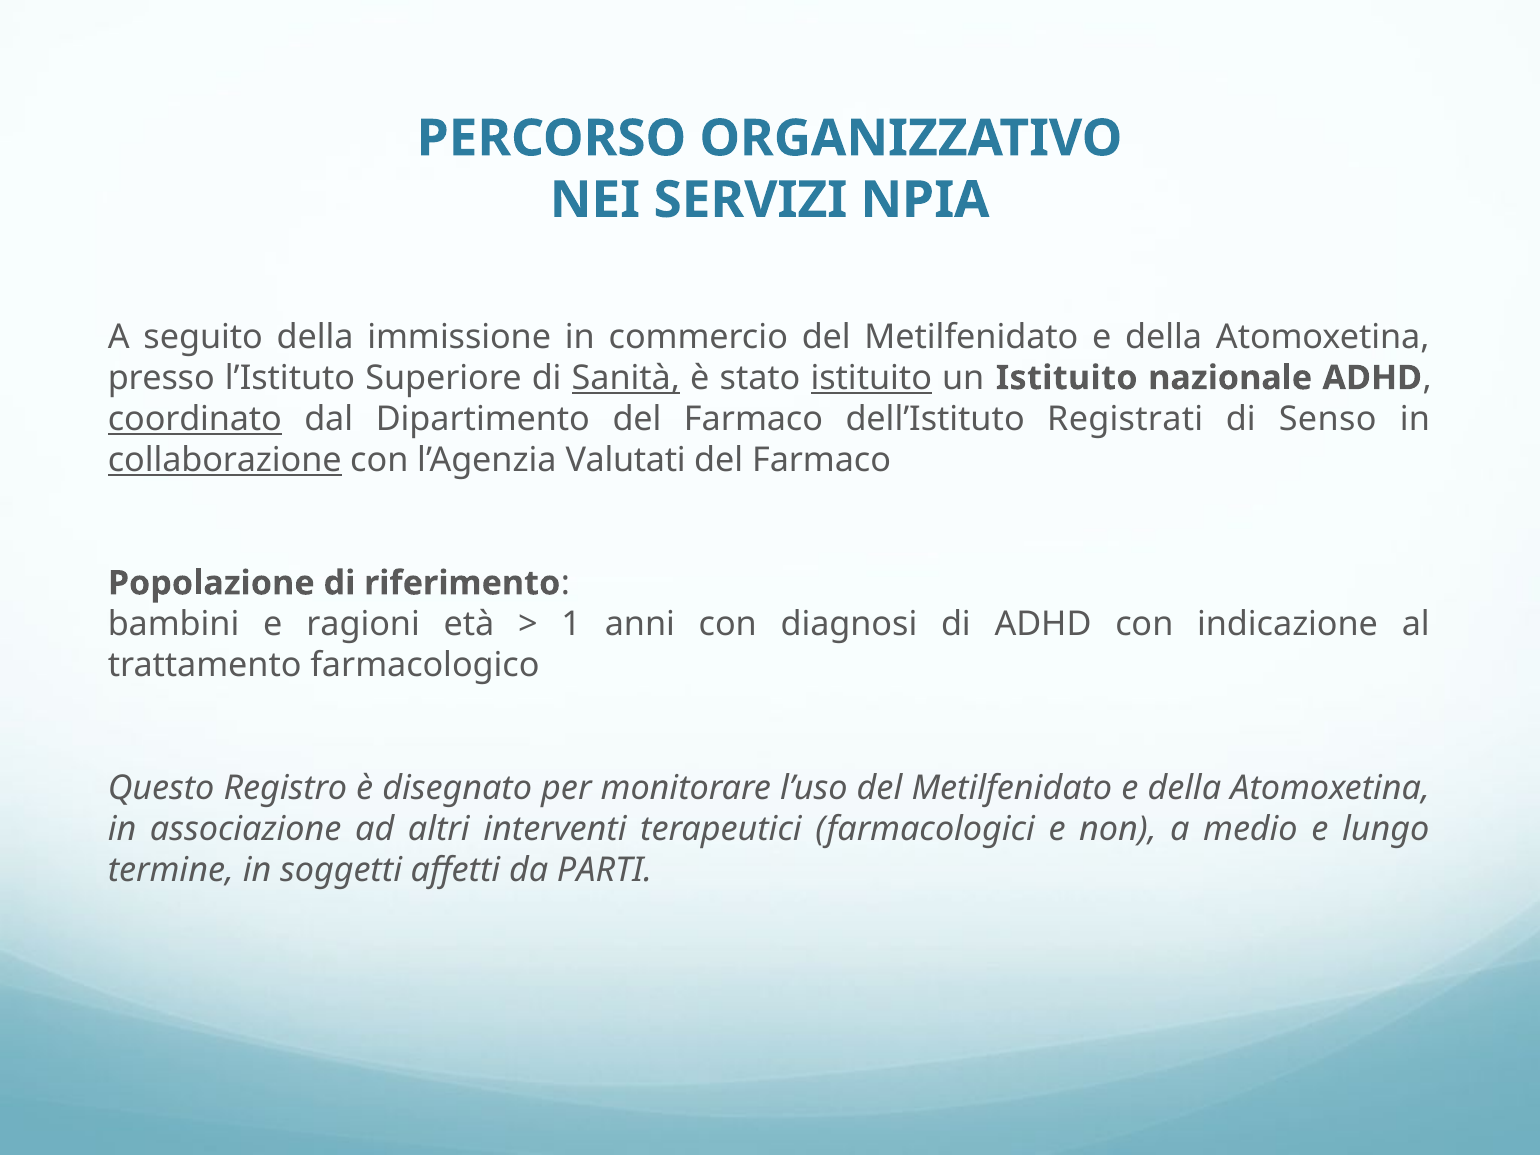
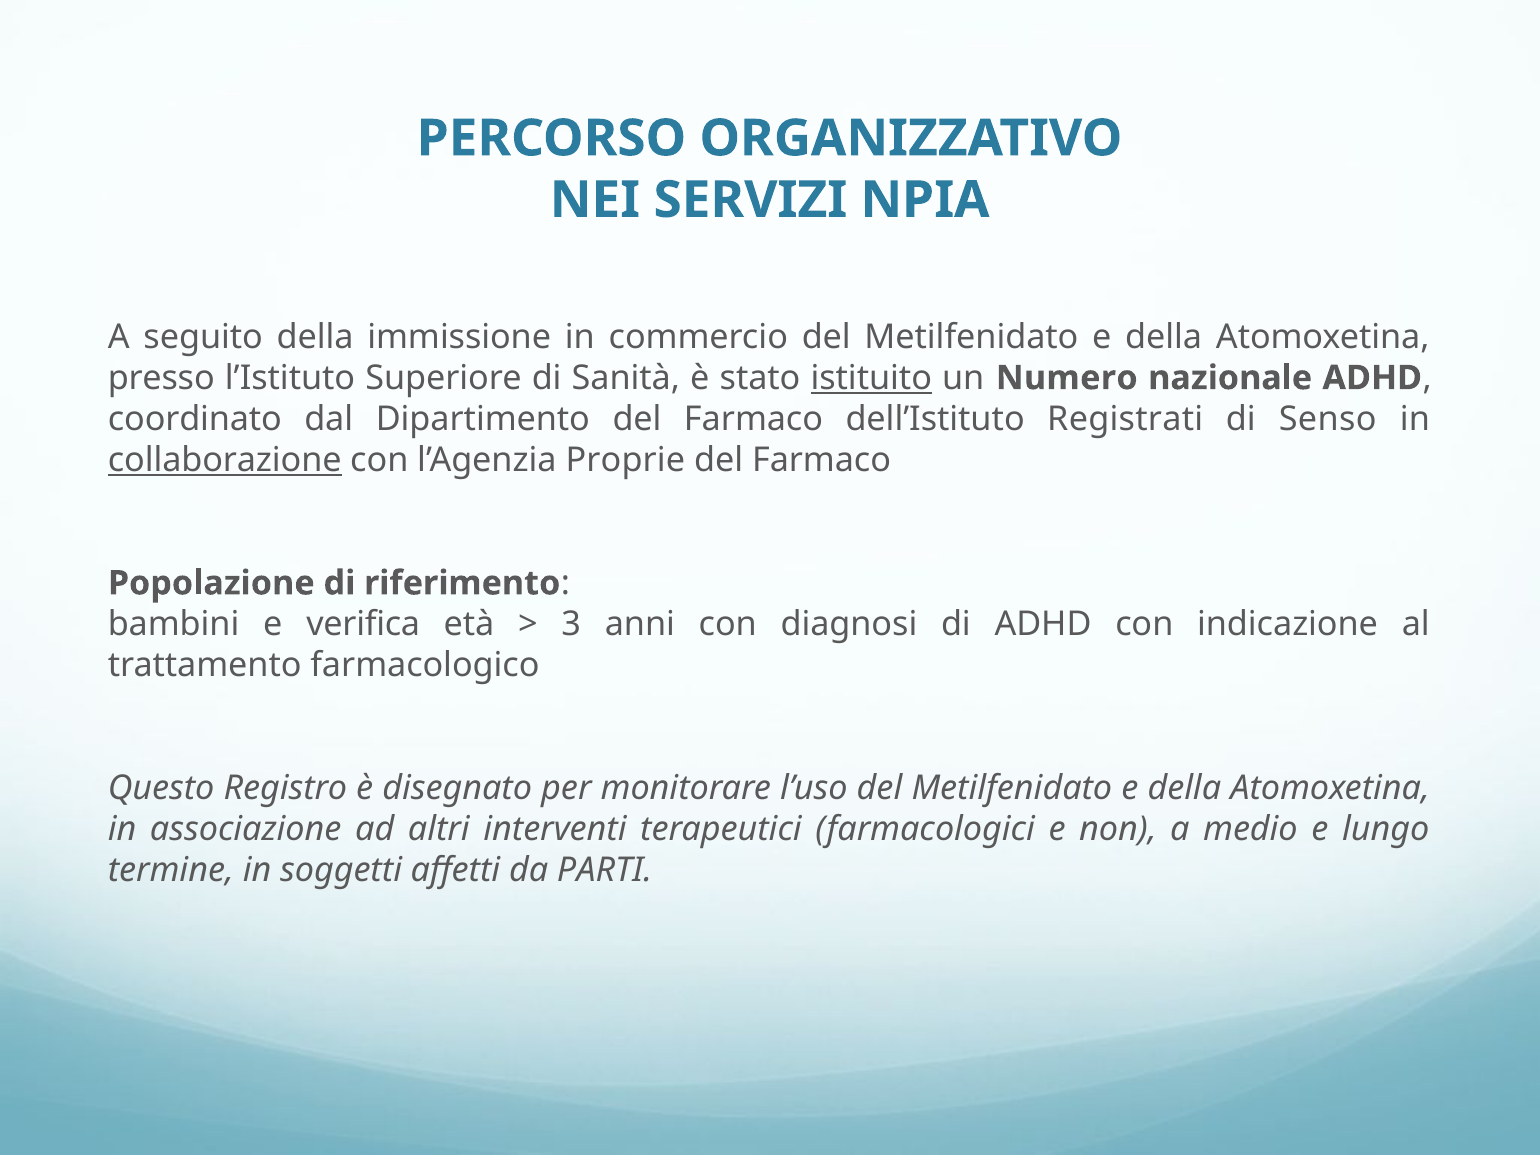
Sanità underline: present -> none
un Istituito: Istituito -> Numero
coordinato underline: present -> none
Valutati: Valutati -> Proprie
ragioni: ragioni -> verifica
1: 1 -> 3
